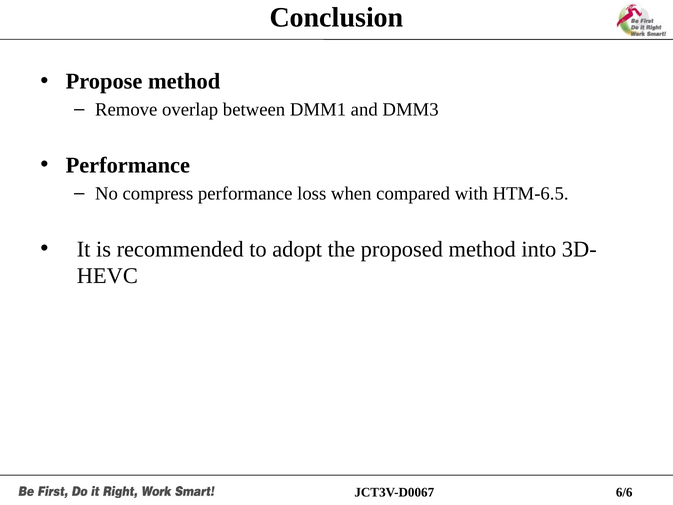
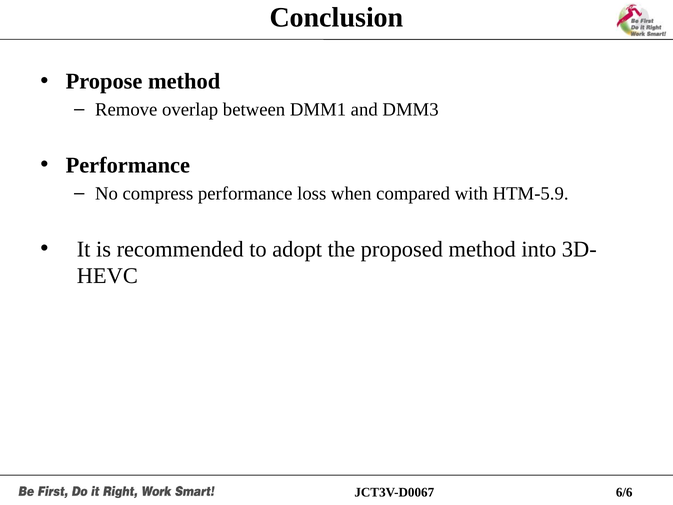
HTM-6.5: HTM-6.5 -> HTM-5.9
